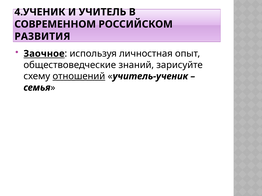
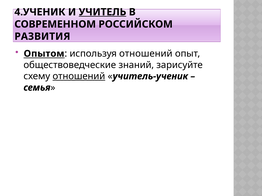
УЧИТЕЛЬ underline: none -> present
Заочное: Заочное -> Опытом
используя личностная: личностная -> отношений
